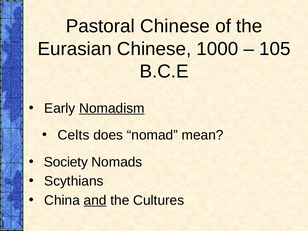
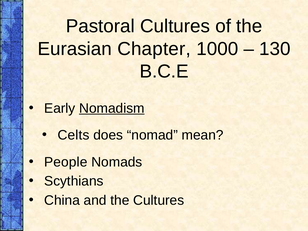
Pastoral Chinese: Chinese -> Cultures
Eurasian Chinese: Chinese -> Chapter
105: 105 -> 130
Society: Society -> People
and underline: present -> none
